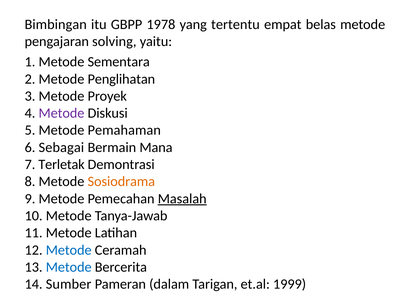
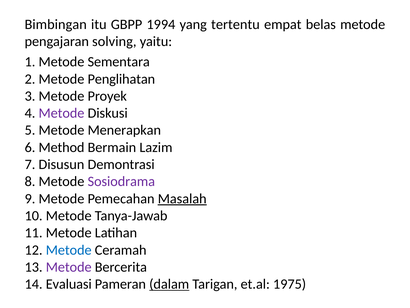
1978: 1978 -> 1994
Pemahaman: Pemahaman -> Menerapkan
Sebagai: Sebagai -> Method
Mana: Mana -> Lazim
Terletak: Terletak -> Disusun
Sosiodrama colour: orange -> purple
Metode at (69, 267) colour: blue -> purple
Sumber: Sumber -> Evaluasi
dalam underline: none -> present
1999: 1999 -> 1975
